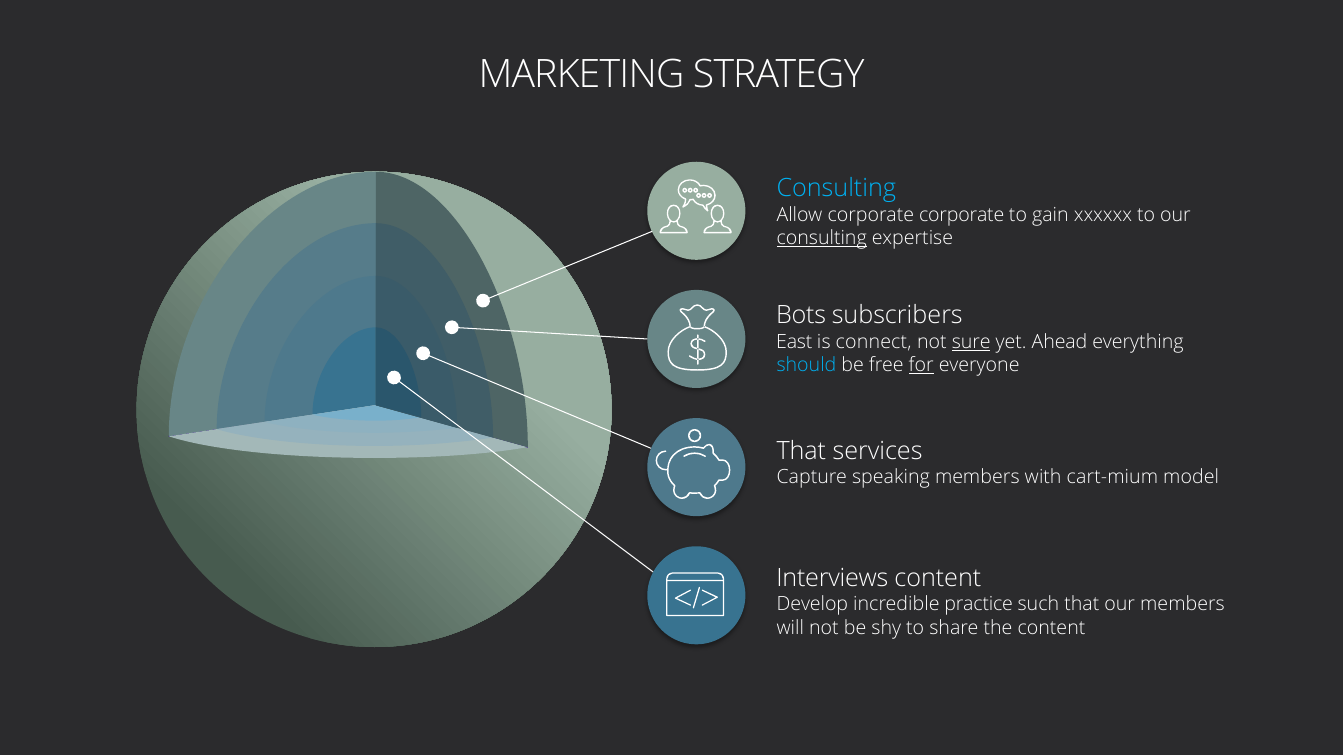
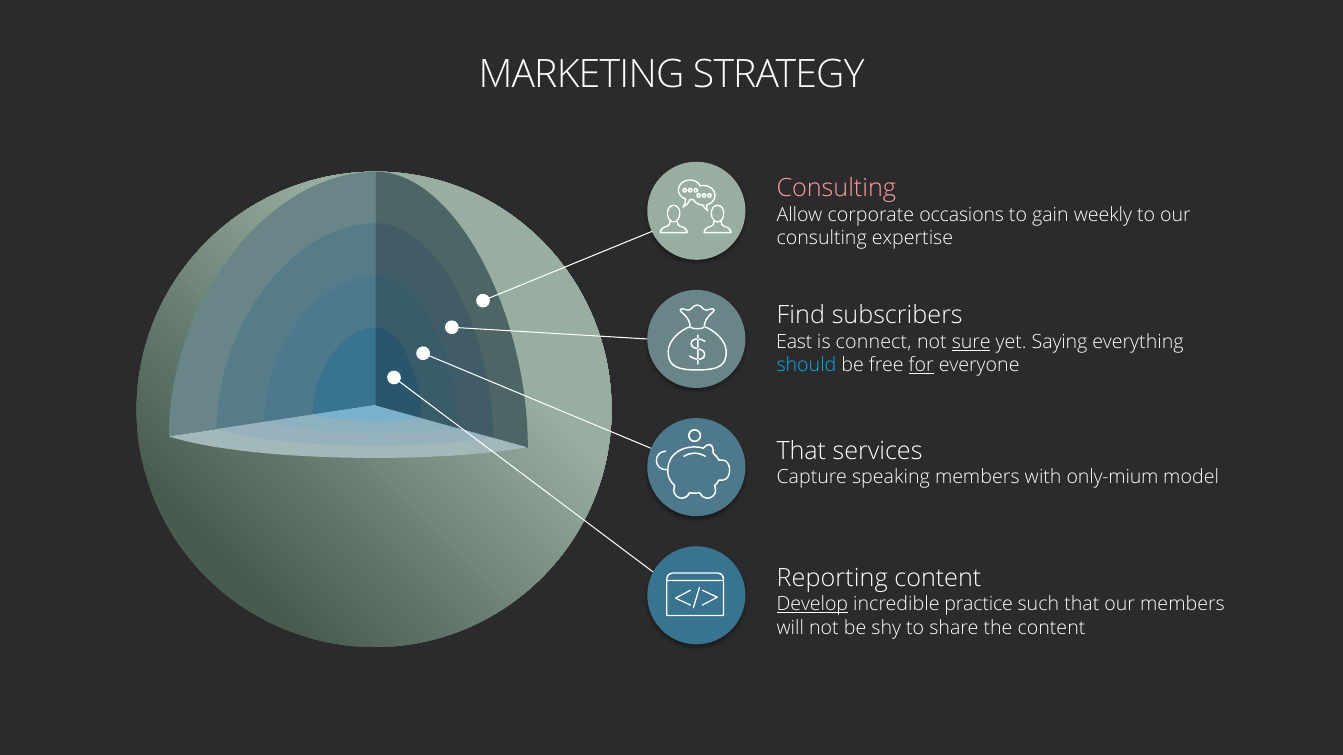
Consulting at (836, 188) colour: light blue -> pink
corporate corporate: corporate -> occasions
xxxxxx: xxxxxx -> weekly
consulting at (822, 238) underline: present -> none
Bots: Bots -> Find
Ahead: Ahead -> Saying
cart-mium: cart-mium -> only-mium
Interviews: Interviews -> Reporting
Develop underline: none -> present
